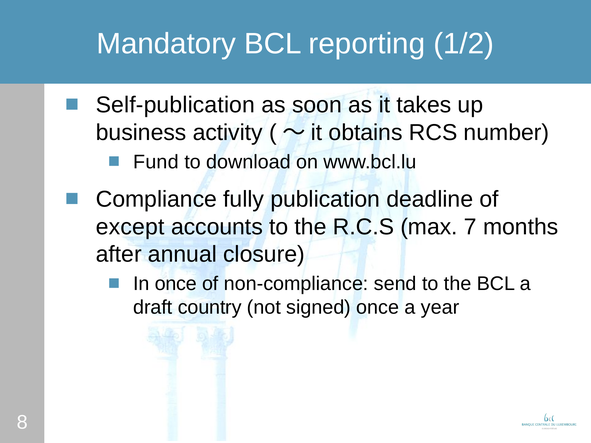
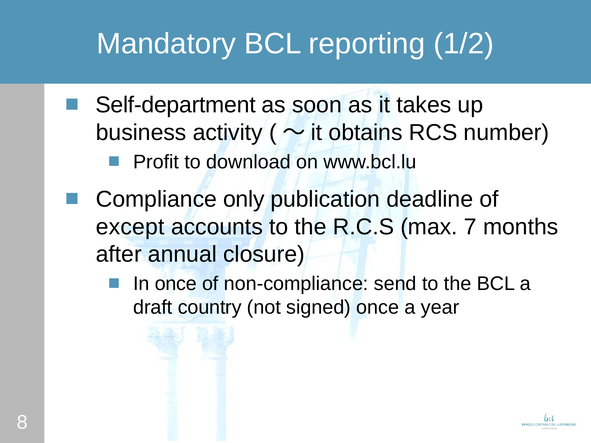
Self-publication: Self-publication -> Self-department
Fund: Fund -> Profit
fully: fully -> only
